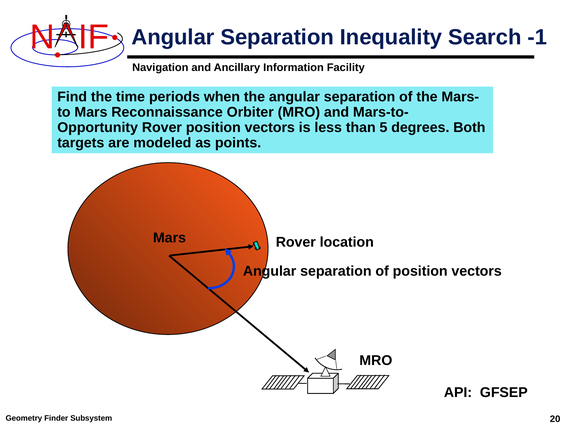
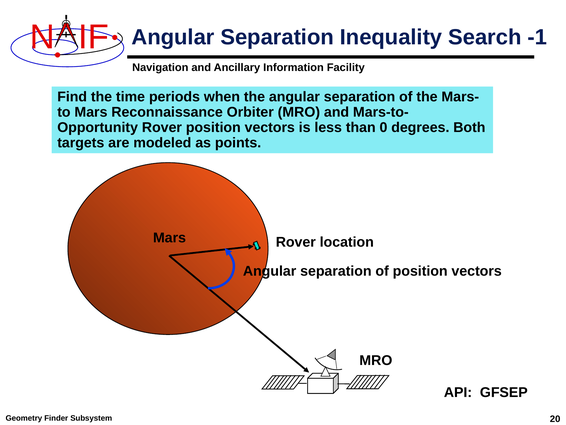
5: 5 -> 0
